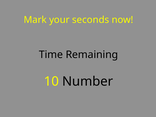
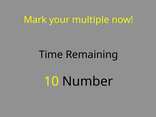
seconds: seconds -> multiple
